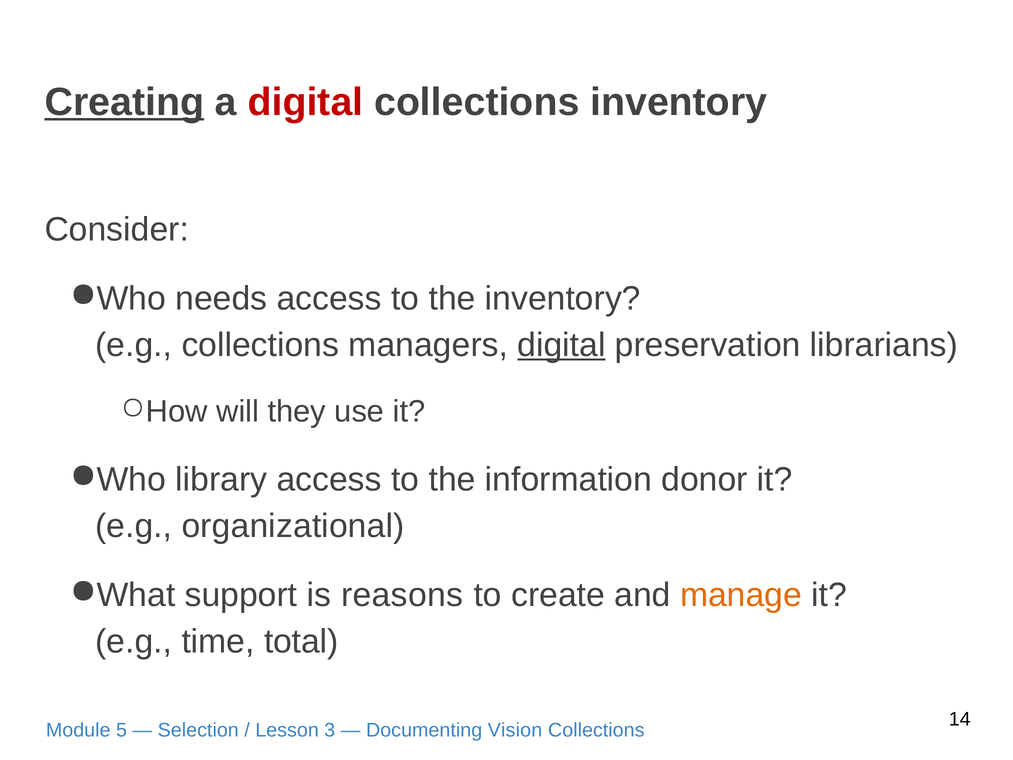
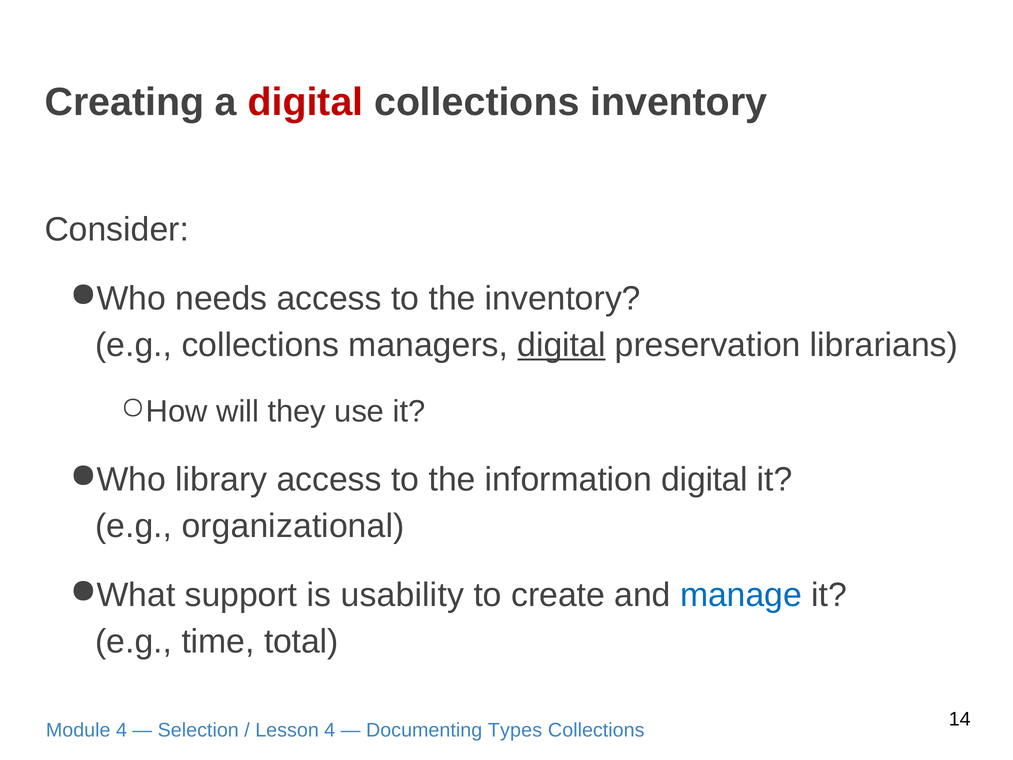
Creating underline: present -> none
information donor: donor -> digital
reasons: reasons -> usability
manage colour: orange -> blue
Module 5: 5 -> 4
Lesson 3: 3 -> 4
Vision: Vision -> Types
